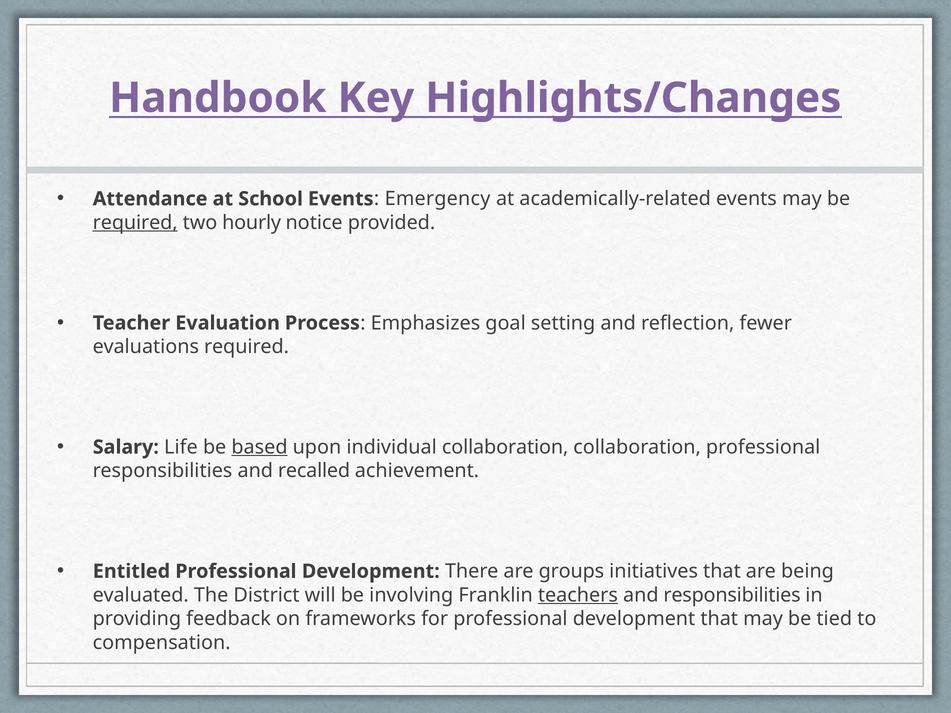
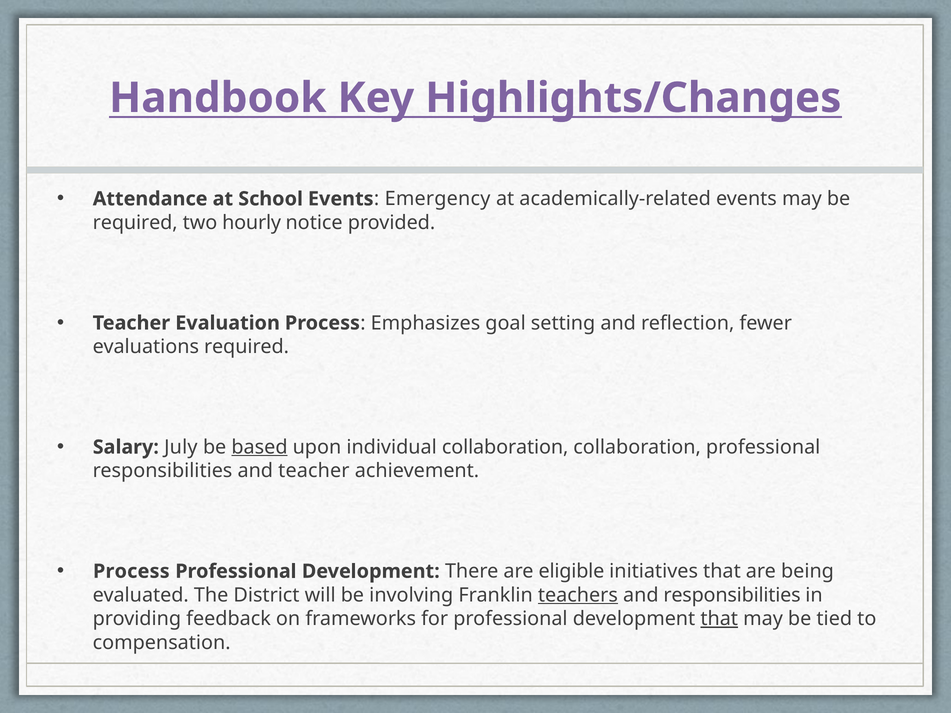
required at (135, 223) underline: present -> none
Life: Life -> July
and recalled: recalled -> teacher
Entitled at (131, 571): Entitled -> Process
groups: groups -> eligible
that at (719, 619) underline: none -> present
